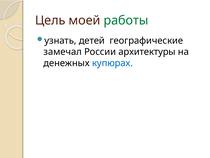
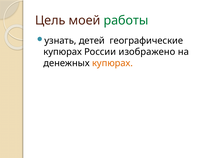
замечал at (63, 52): замечал -> купюрах
архитектуры: архитектуры -> изображено
купюрах at (112, 63) colour: blue -> orange
